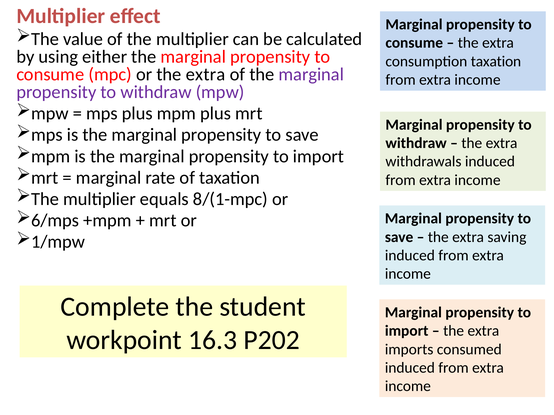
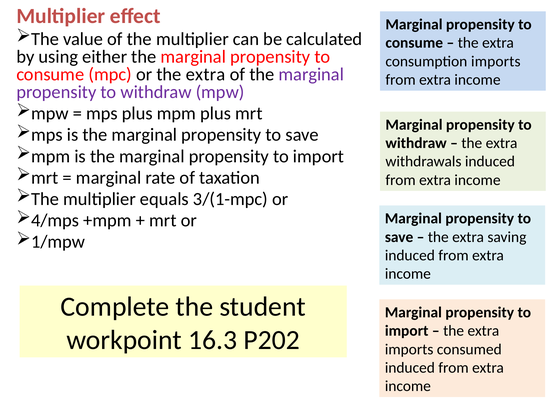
consumption taxation: taxation -> imports
8/(1-mpc: 8/(1-mpc -> 3/(1-mpc
6/mps: 6/mps -> 4/mps
